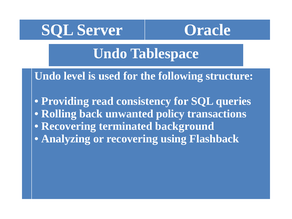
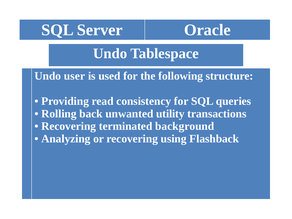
level: level -> user
policy: policy -> utility
